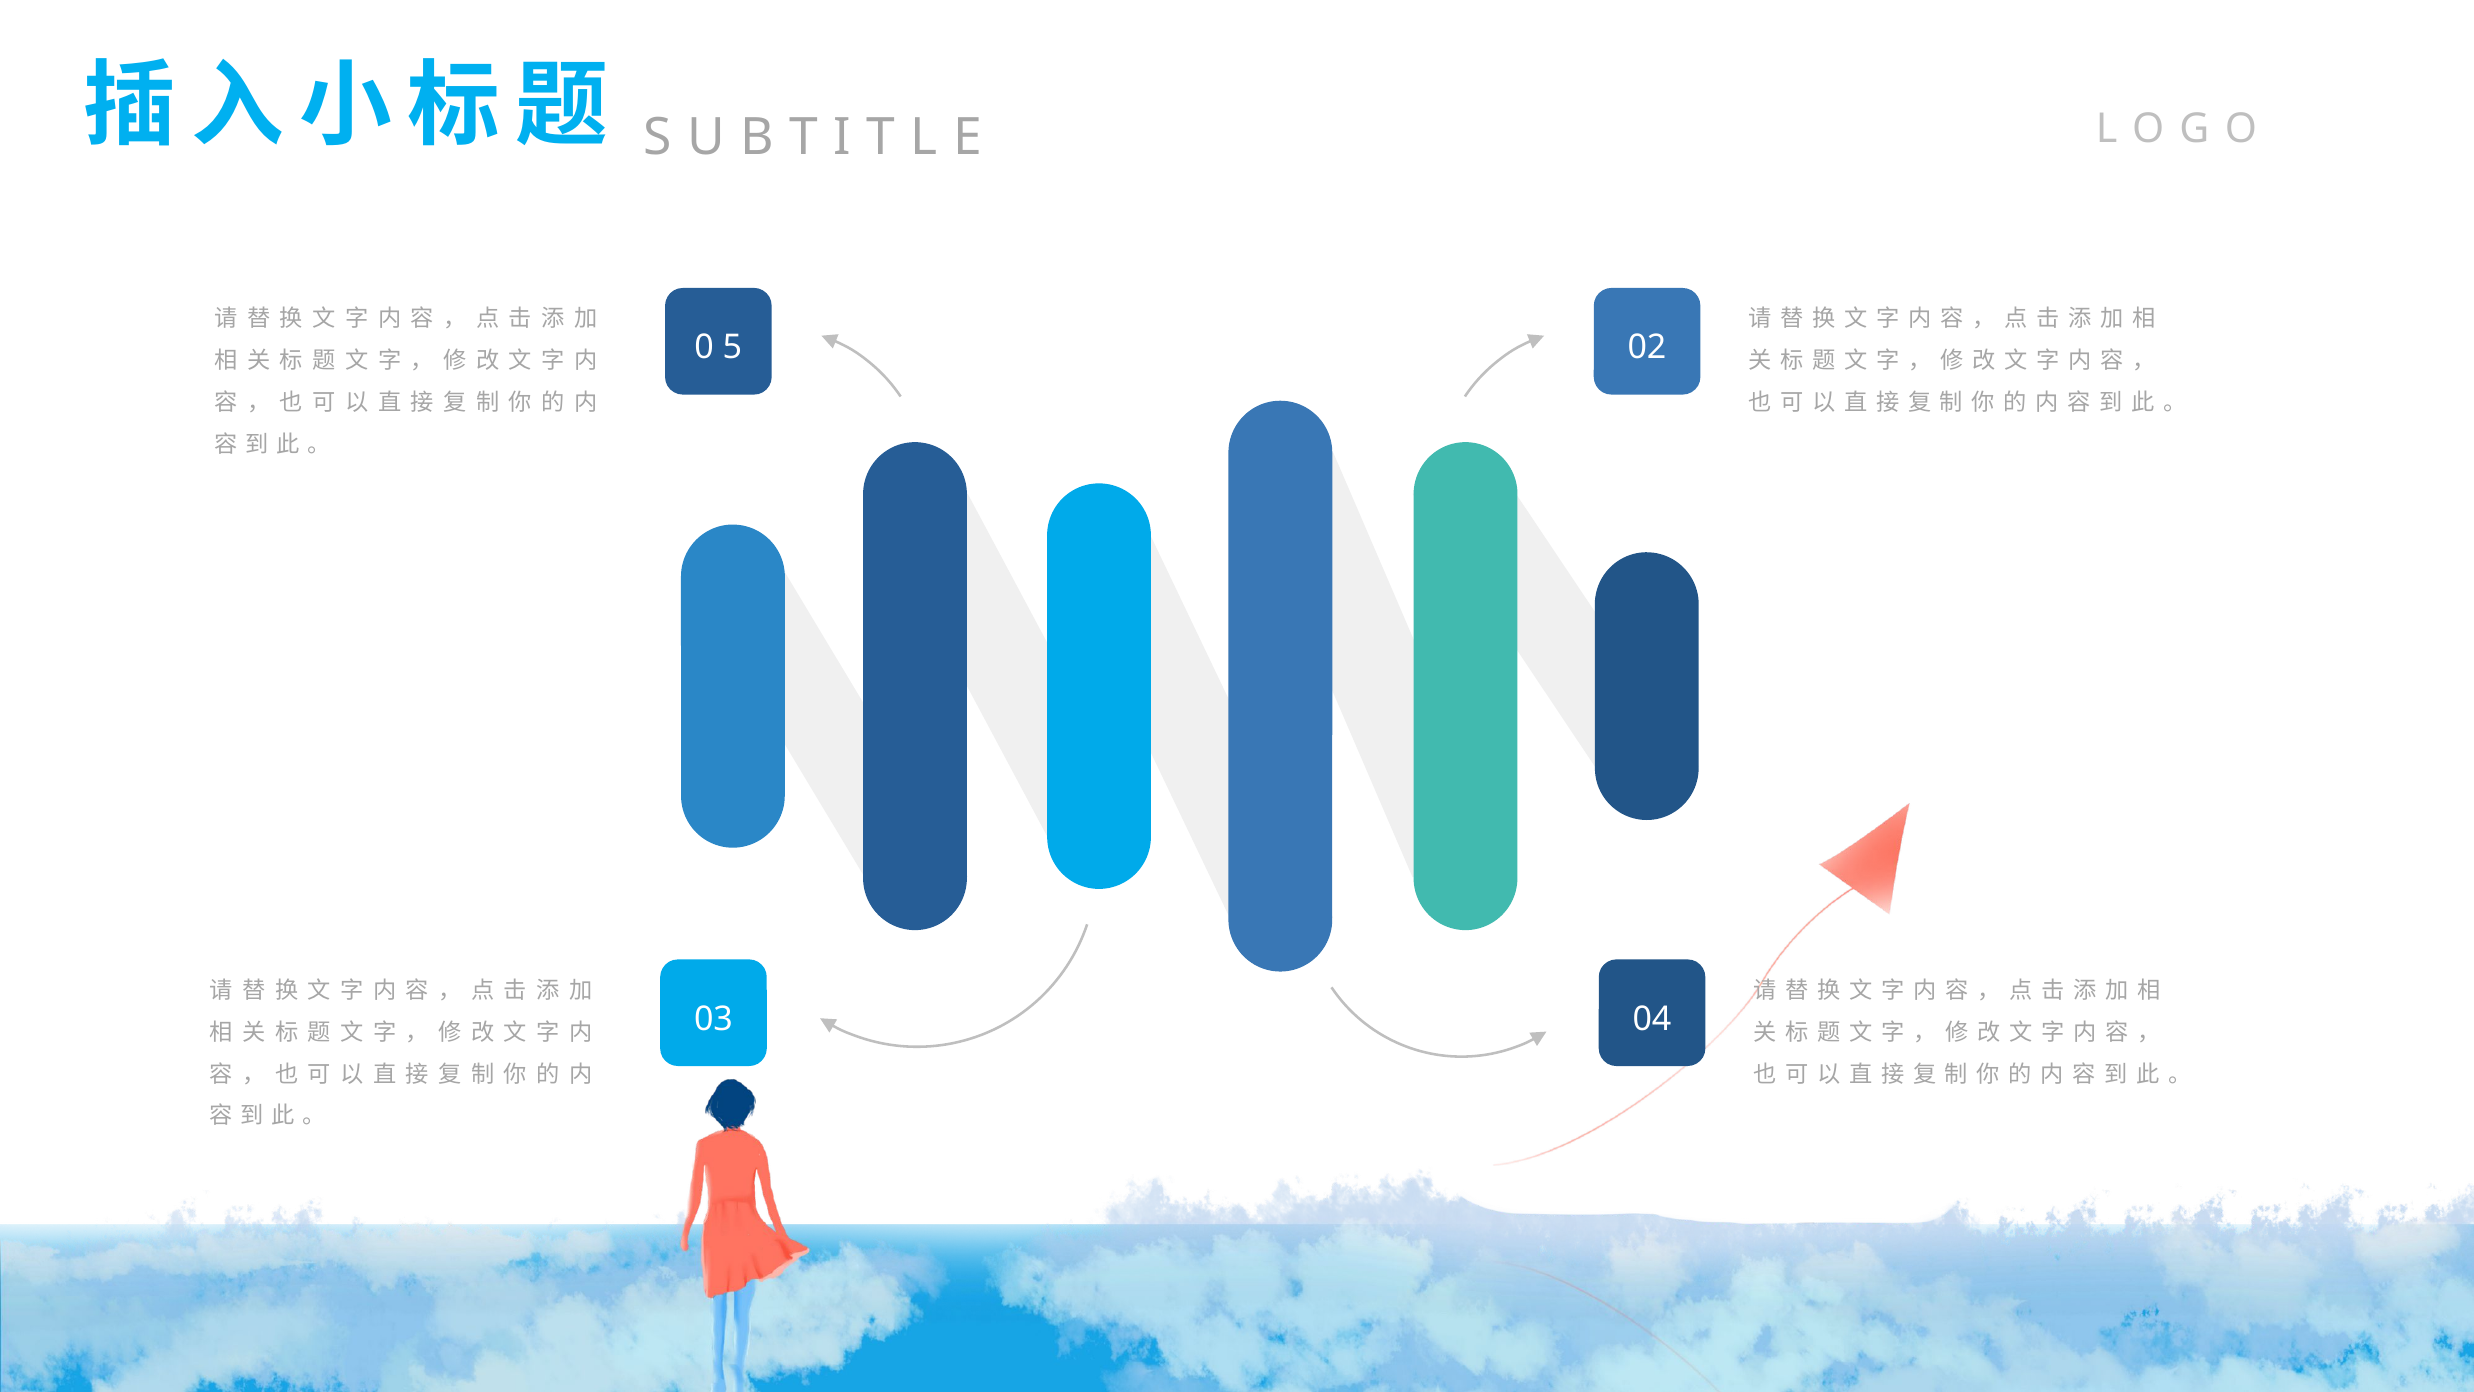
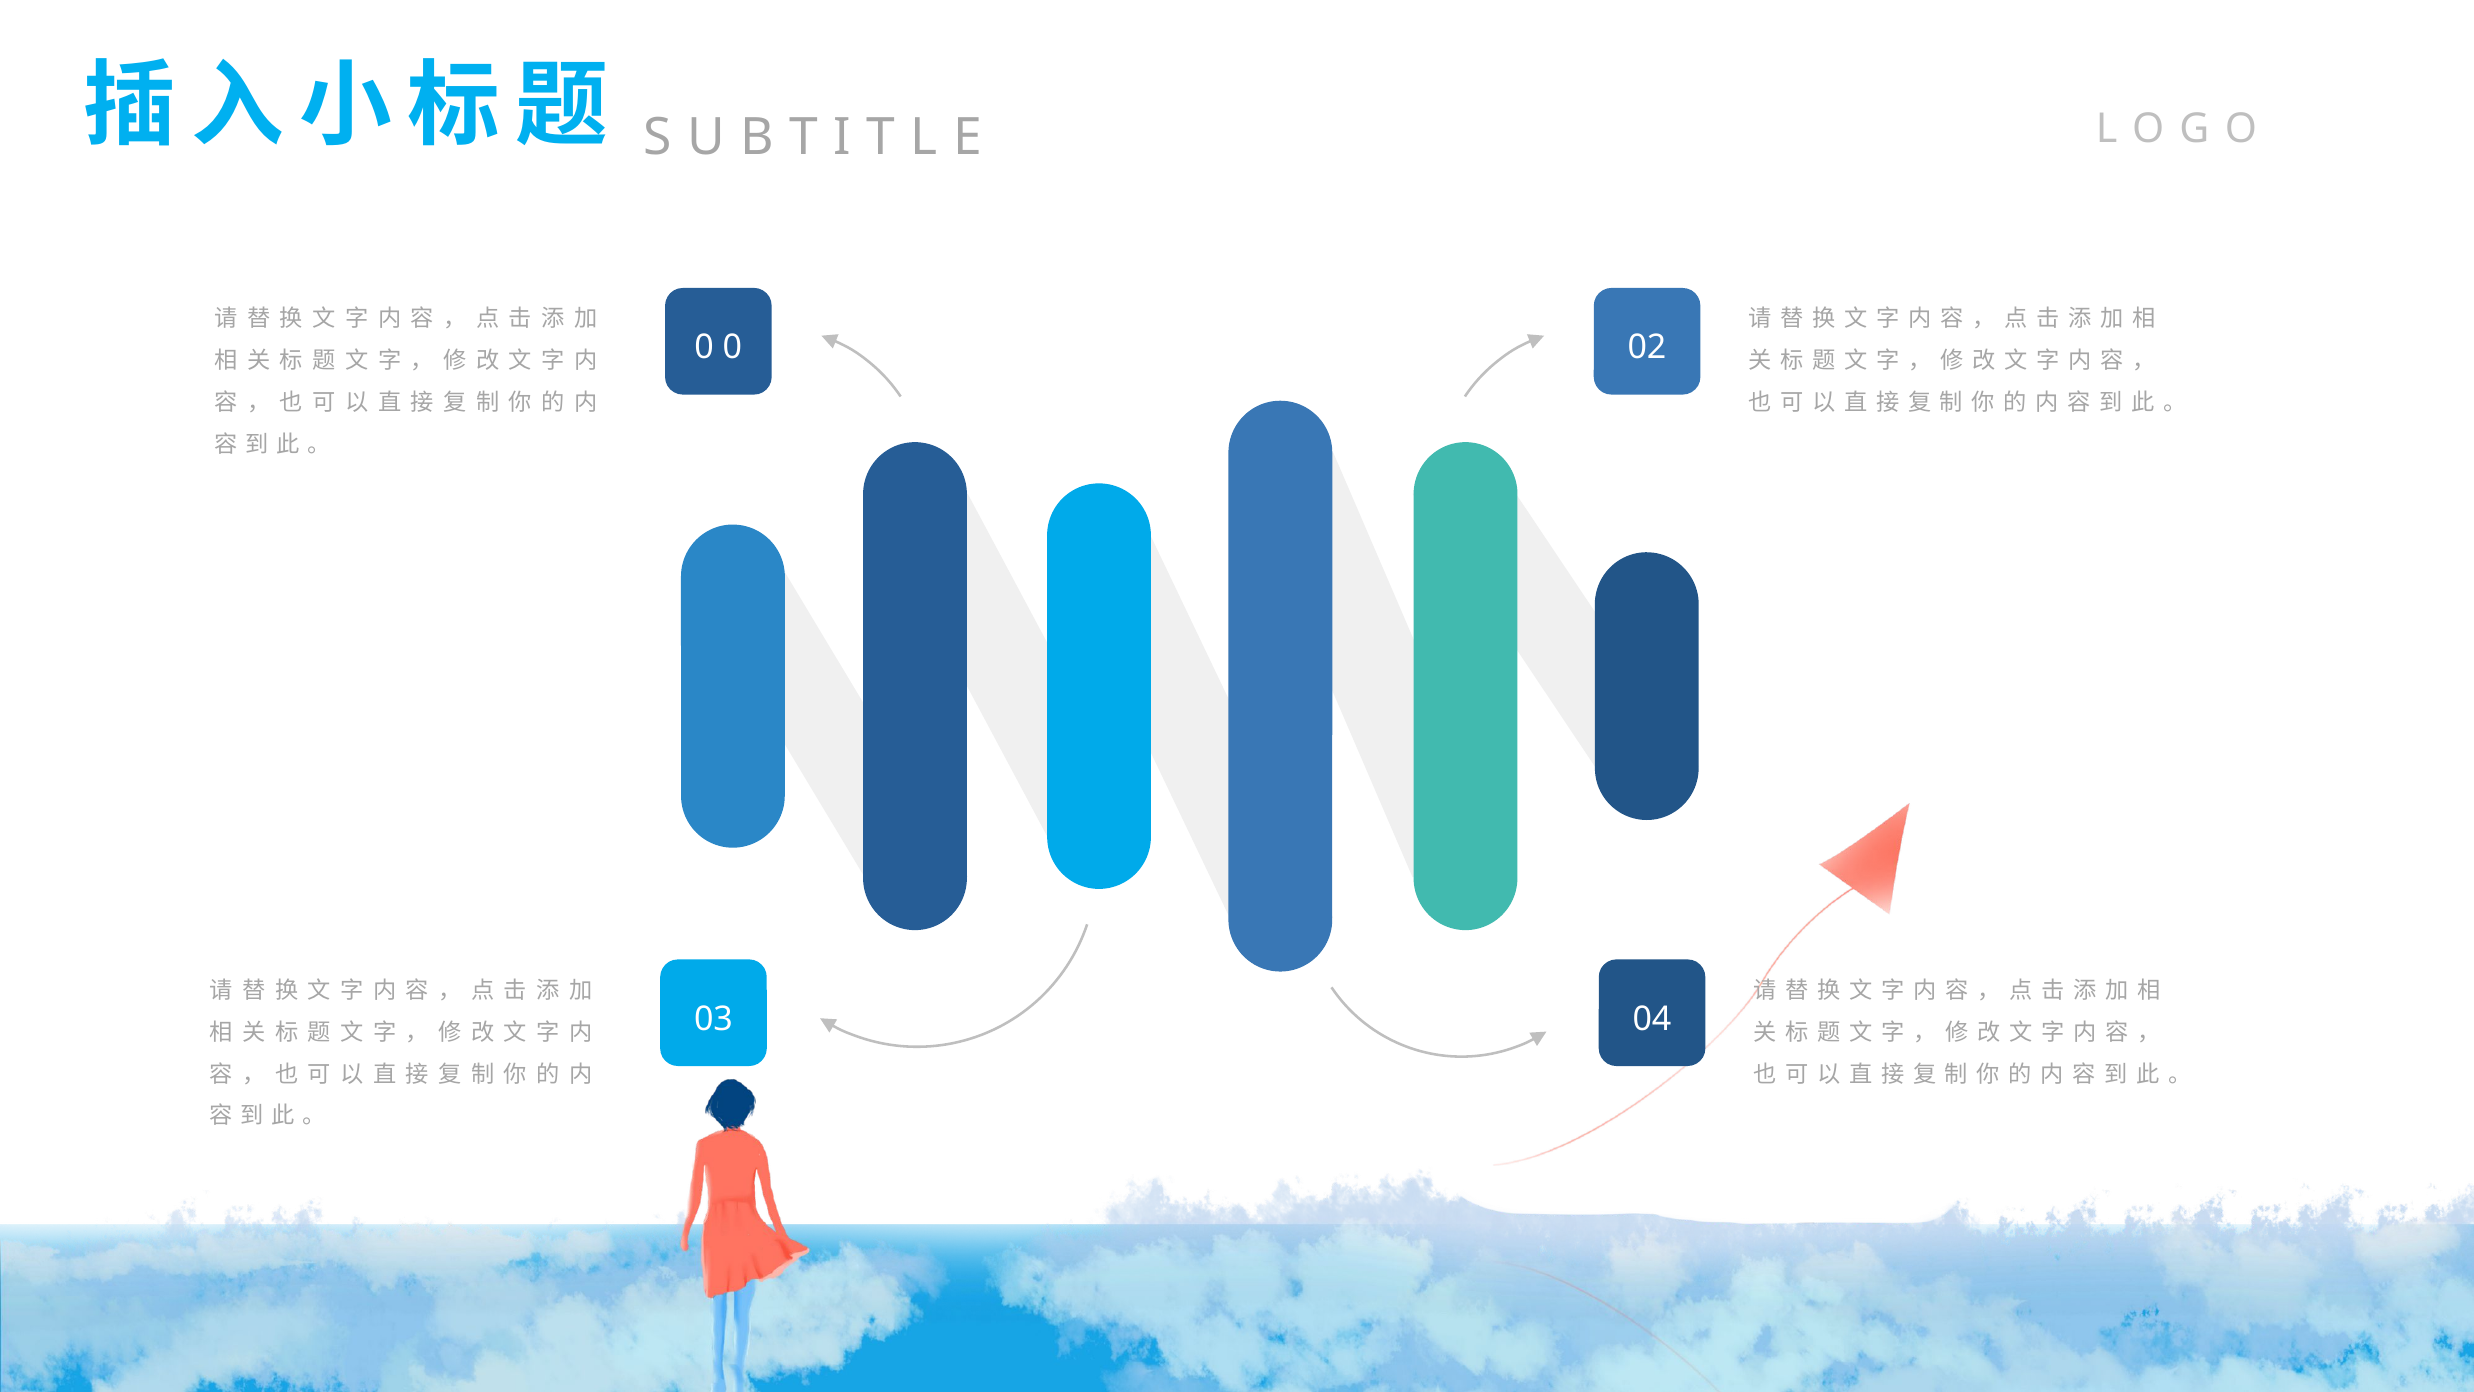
0 5: 5 -> 0
